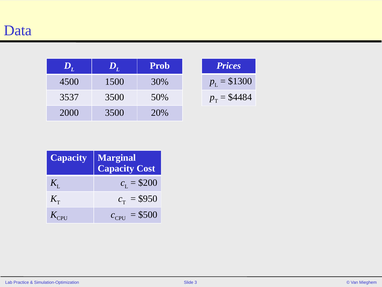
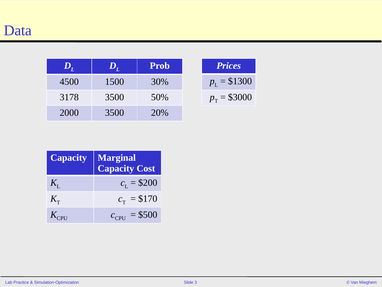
3537: 3537 -> 3178
$4484: $4484 -> $3000
$950: $950 -> $170
